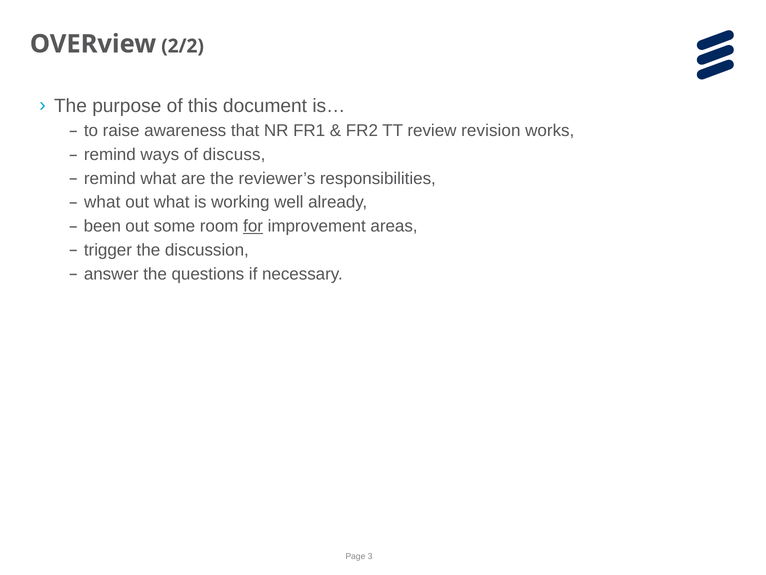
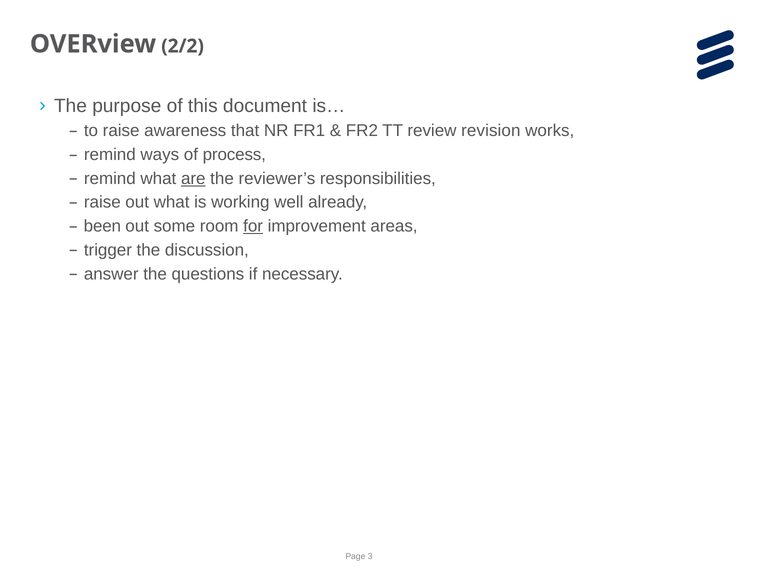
discuss: discuss -> process
are underline: none -> present
what at (102, 202): what -> raise
